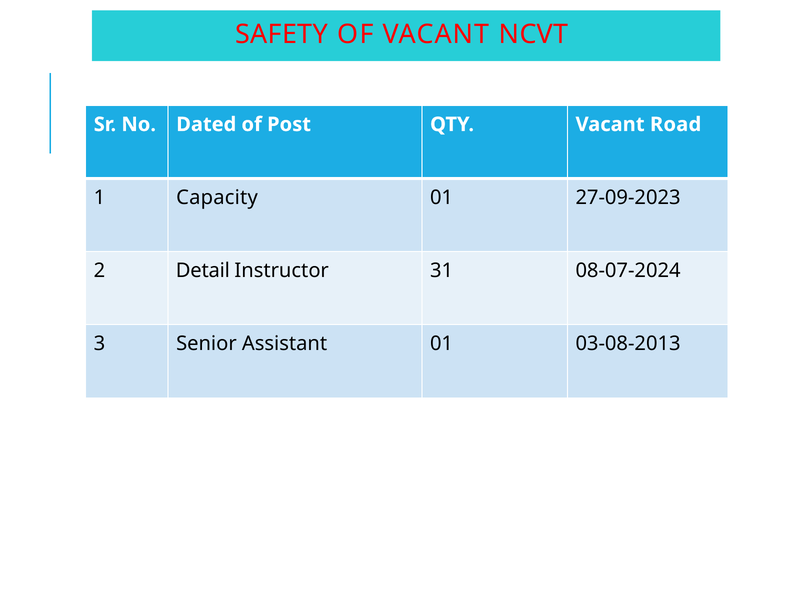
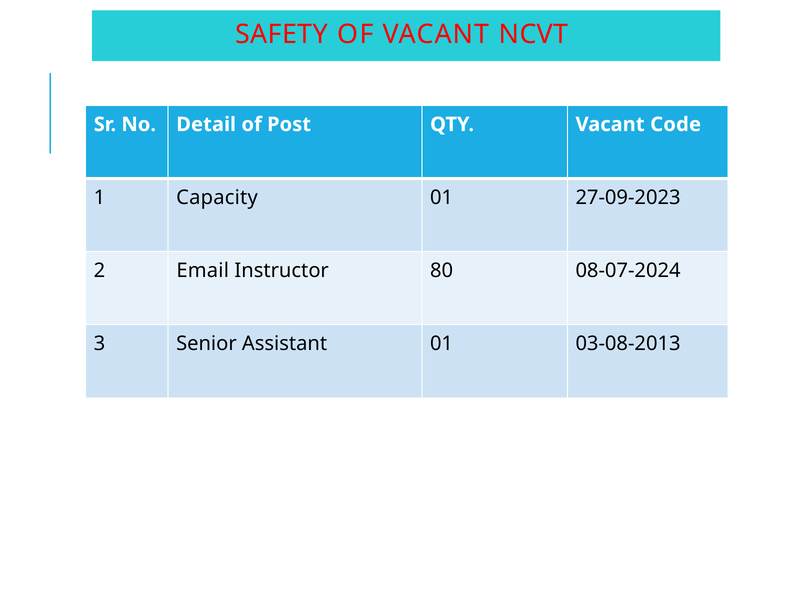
Dated: Dated -> Detail
Road: Road -> Code
Detail: Detail -> Email
31: 31 -> 80
